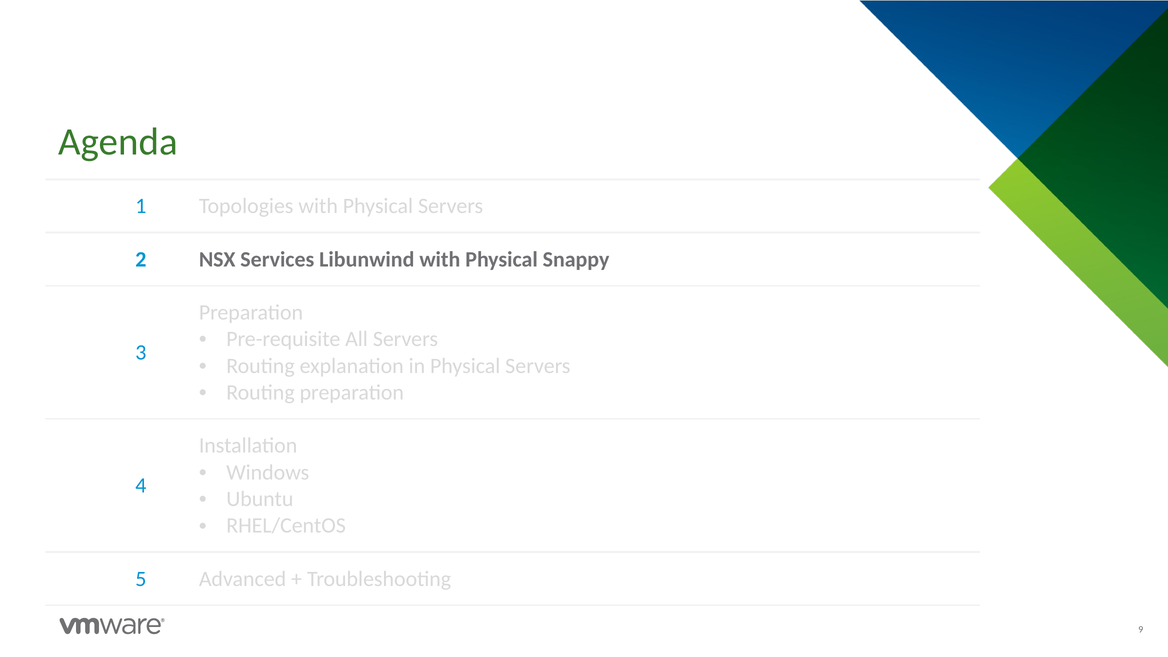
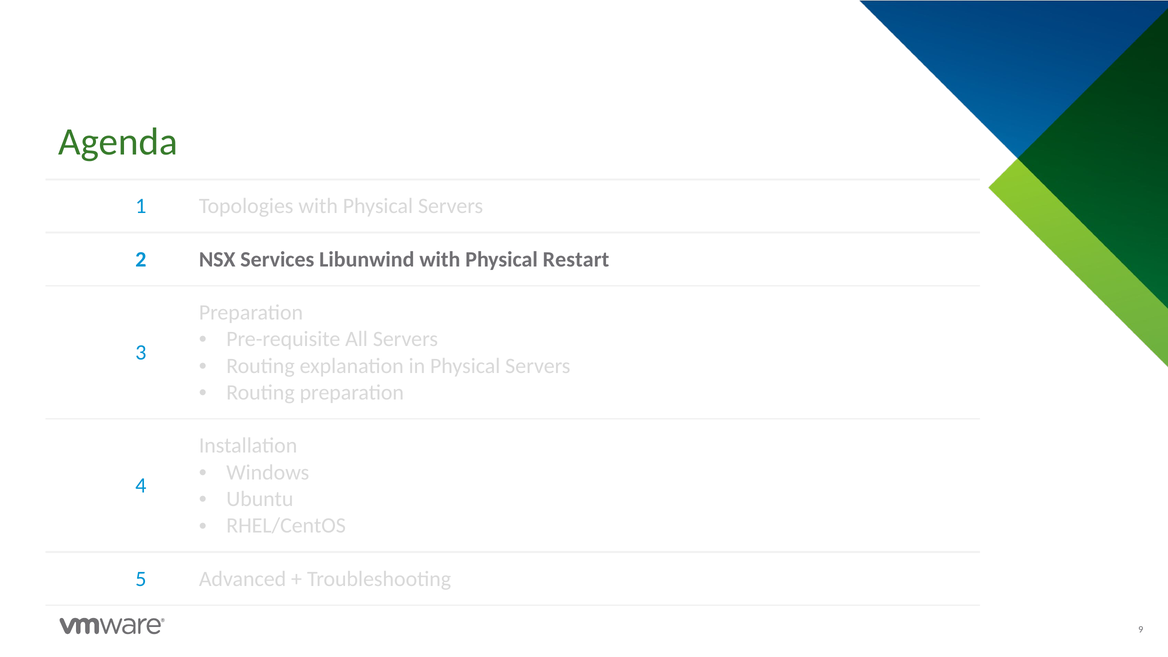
Snappy: Snappy -> Restart
